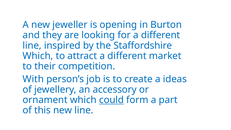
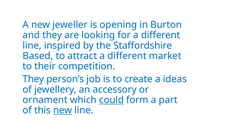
Which at (38, 56): Which -> Based
With at (33, 79): With -> They
new at (63, 110) underline: none -> present
